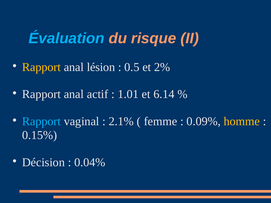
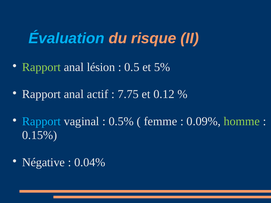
Rapport at (41, 67) colour: yellow -> light green
2%: 2% -> 5%
1.01: 1.01 -> 7.75
6.14: 6.14 -> 0.12
2.1%: 2.1% -> 0.5%
homme colour: yellow -> light green
Décision: Décision -> Négative
